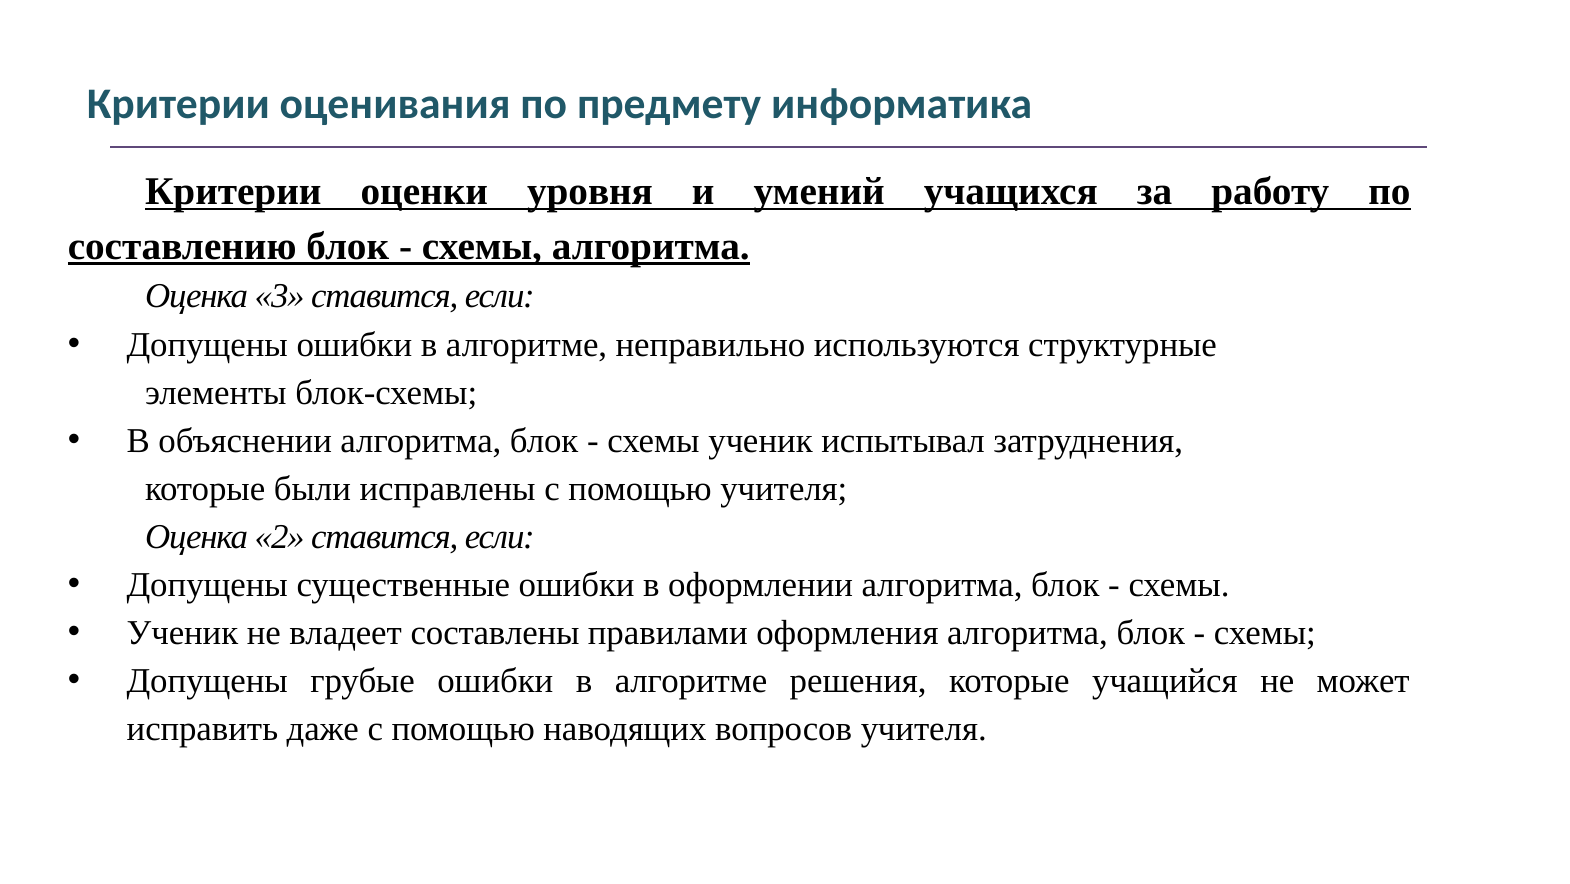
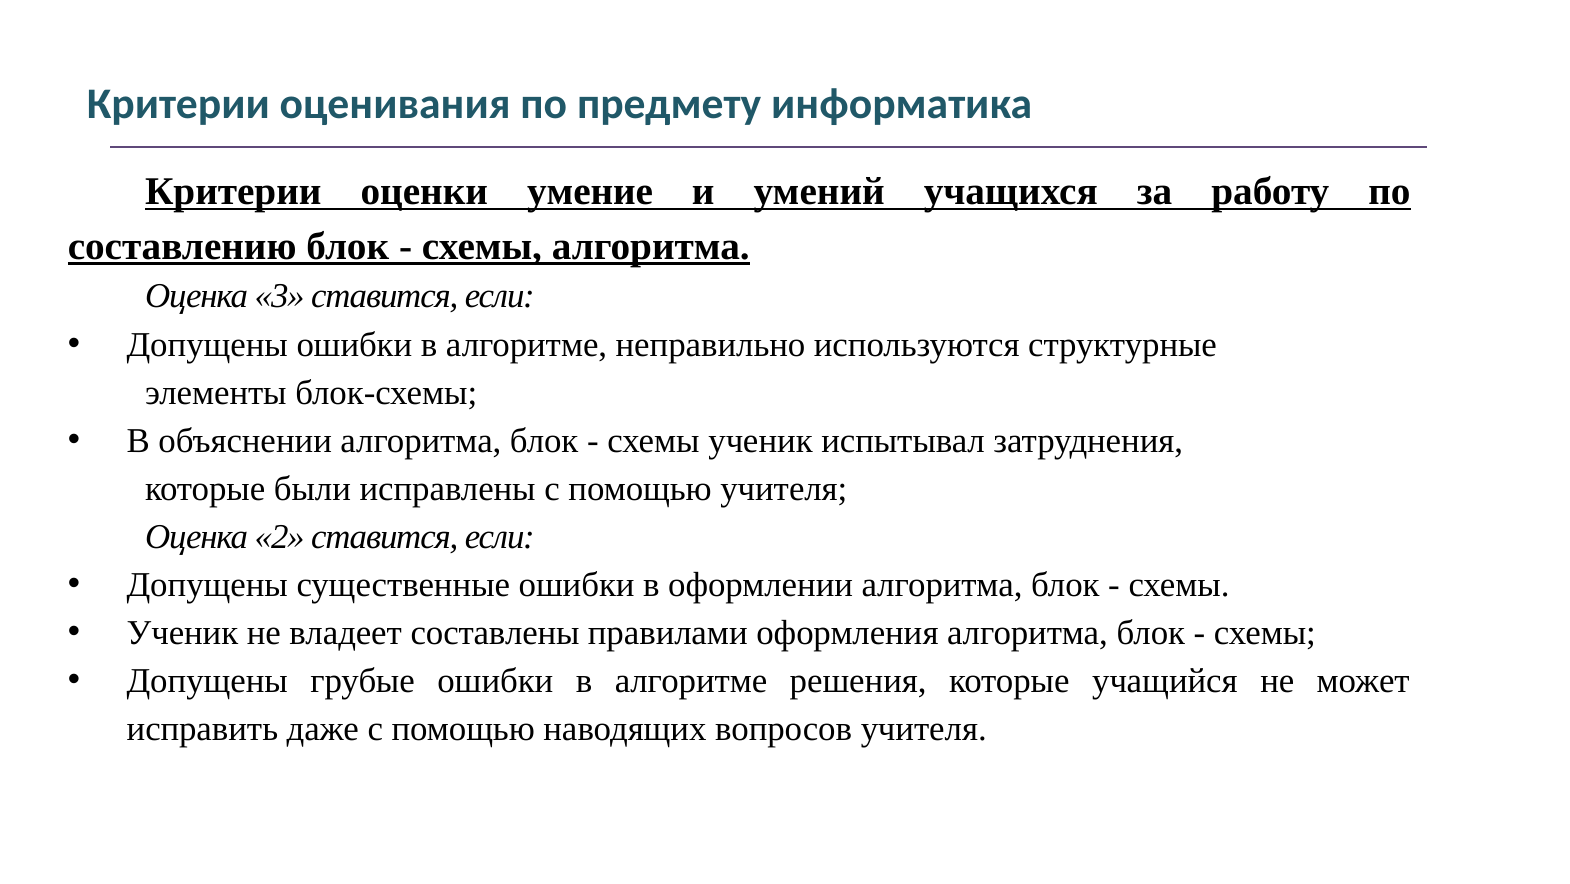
уровня: уровня -> умение
